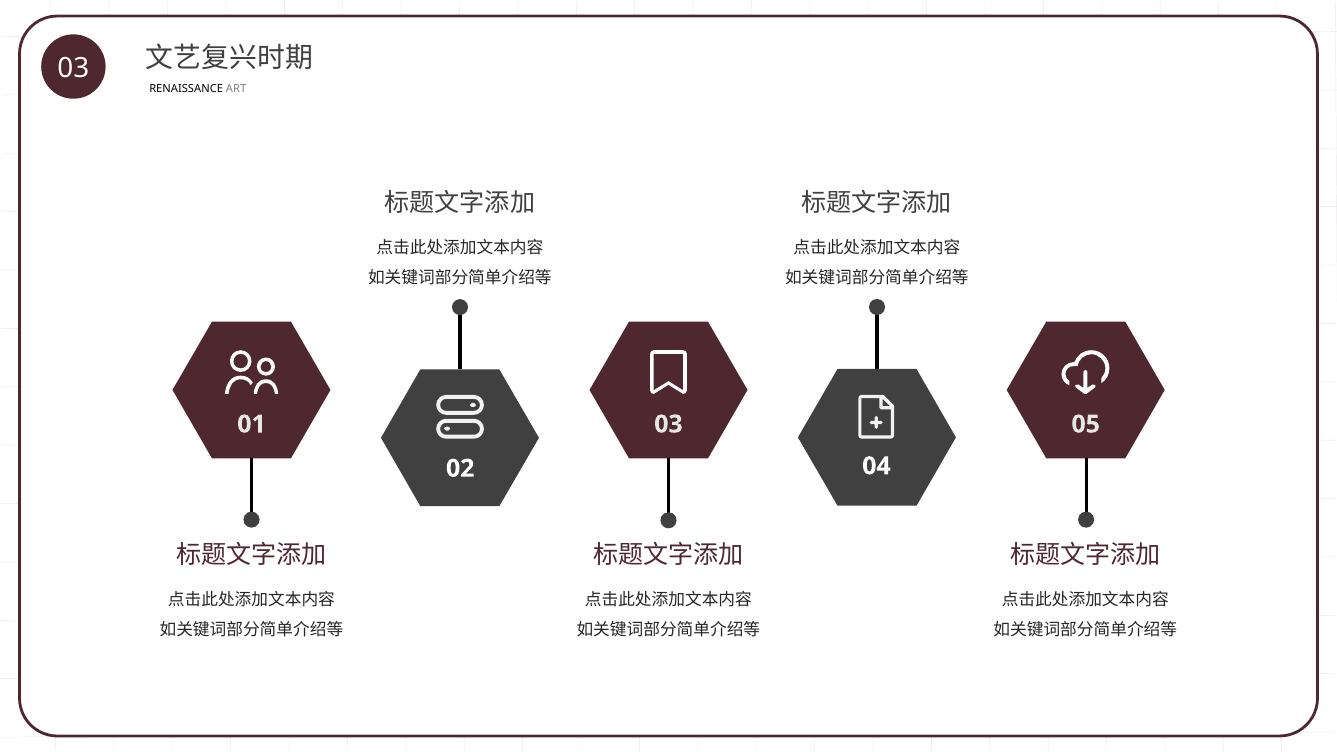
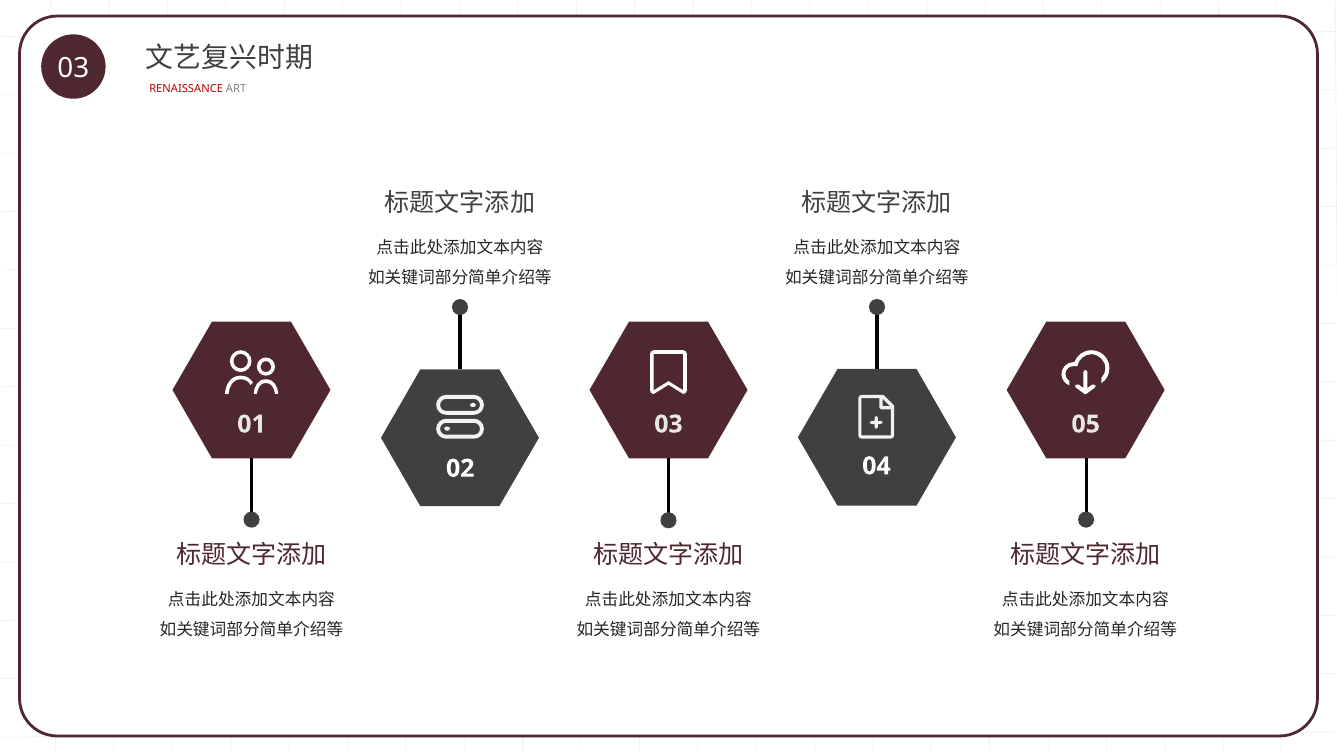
RENAISSANCE colour: black -> red
